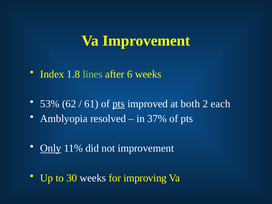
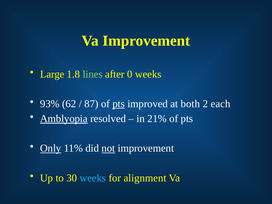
Index: Index -> Large
6: 6 -> 0
53%: 53% -> 93%
61: 61 -> 87
Amblyopia underline: none -> present
37%: 37% -> 21%
not underline: none -> present
weeks at (93, 178) colour: white -> light blue
improving: improving -> alignment
